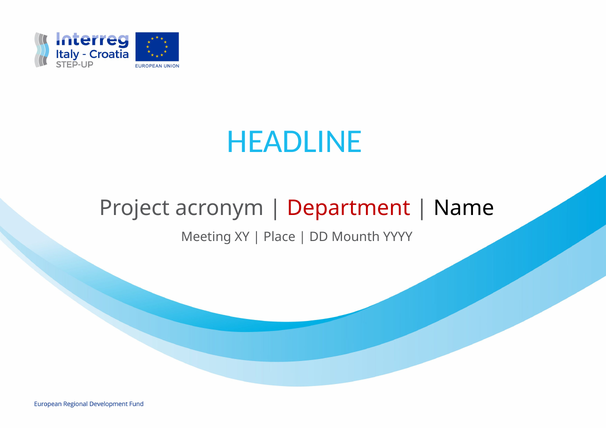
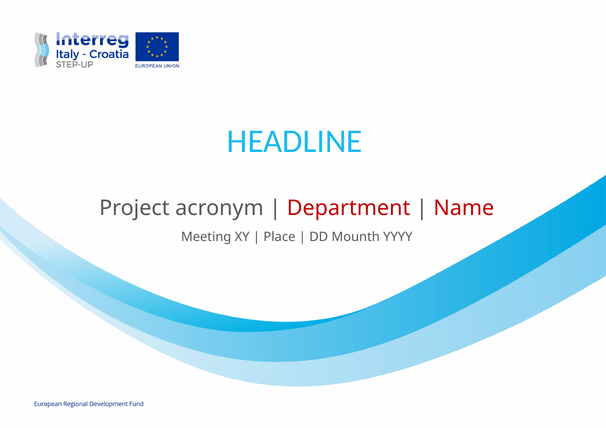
Name colour: black -> red
